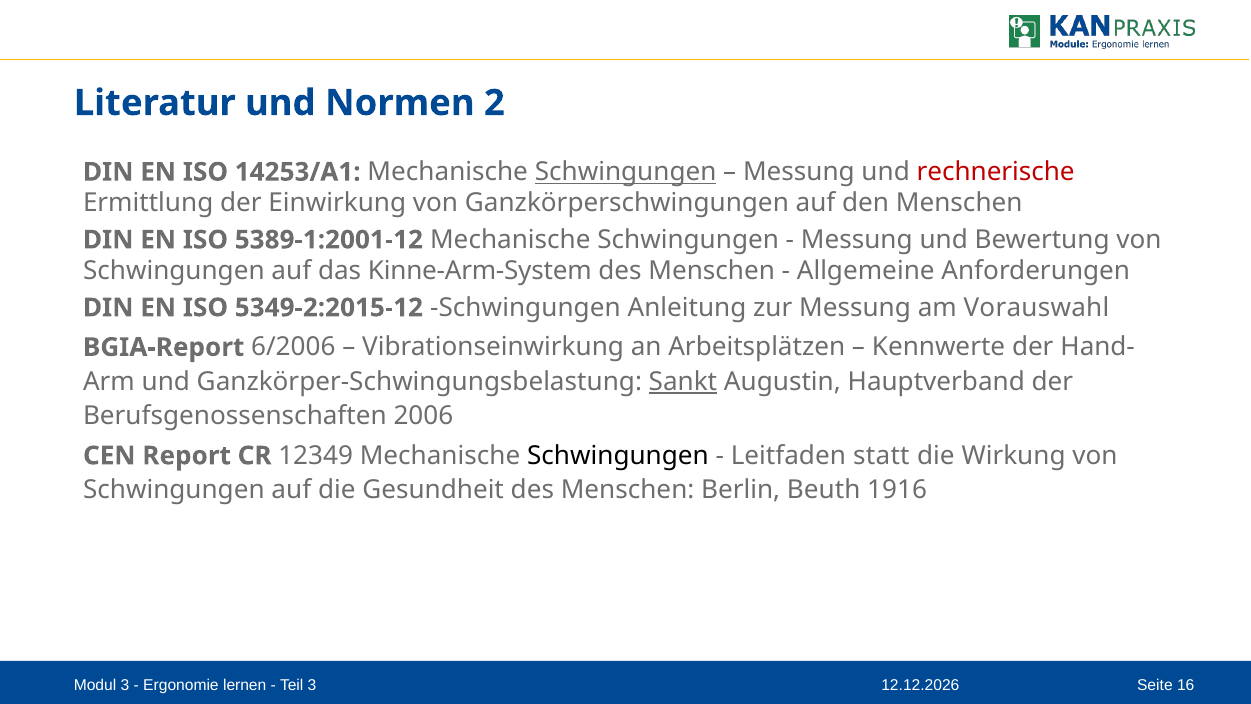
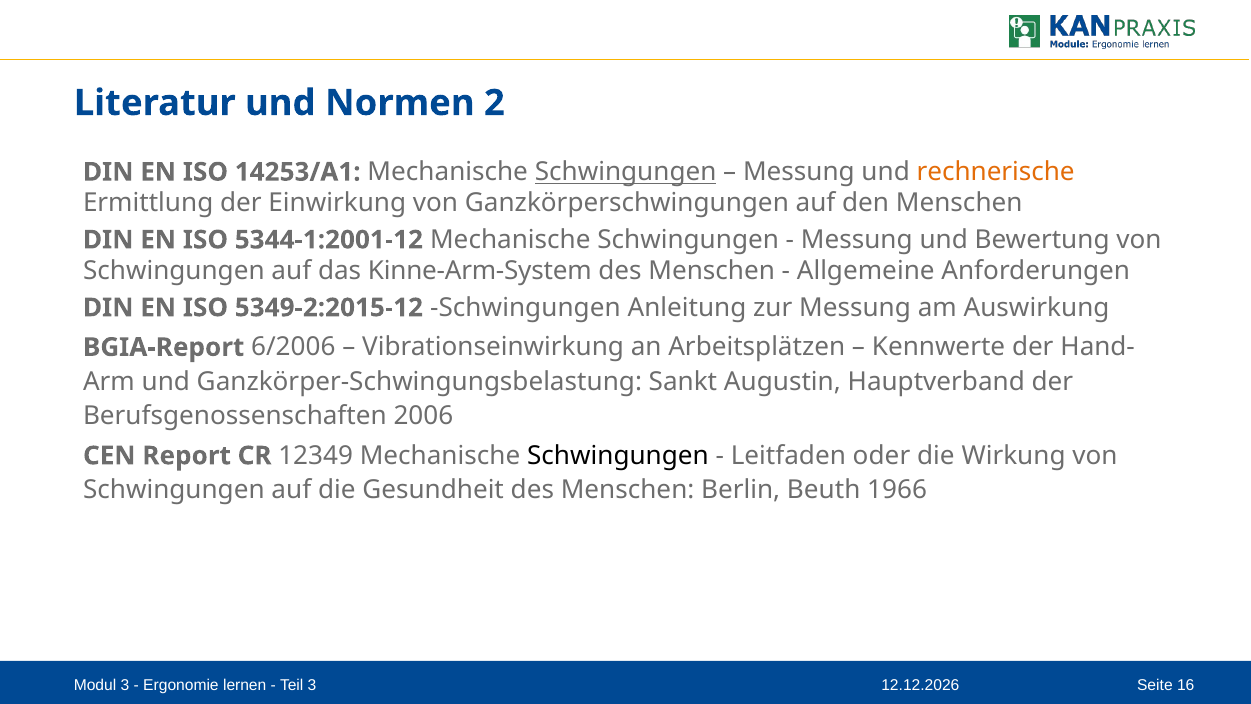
rechnerische colour: red -> orange
5389-1:2001-12: 5389-1:2001-12 -> 5344-1:2001-12
Vorauswahl: Vorauswahl -> Auswirkung
Sankt underline: present -> none
statt: statt -> oder
1916: 1916 -> 1966
